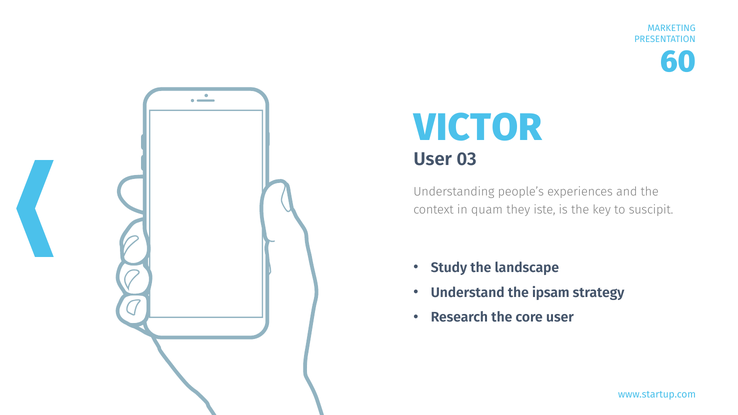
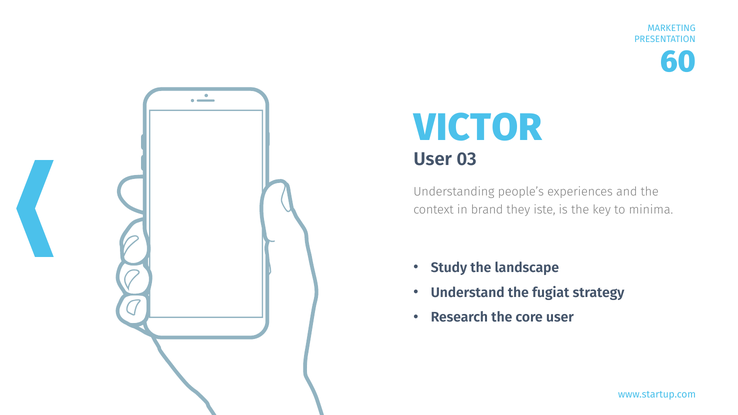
quam: quam -> brand
suscipit: suscipit -> minima
ipsam: ipsam -> fugiat
